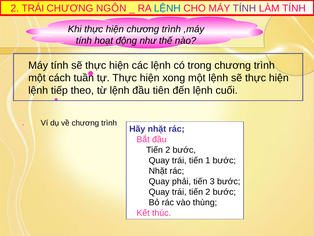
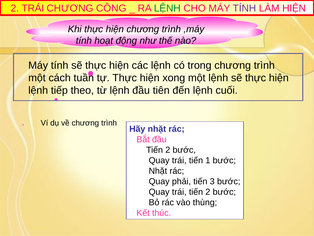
NGÔN: NGÔN -> CÔNG
LỆNH at (167, 8) colour: blue -> green
LÀM TÍNH: TÍNH -> HIỆN
